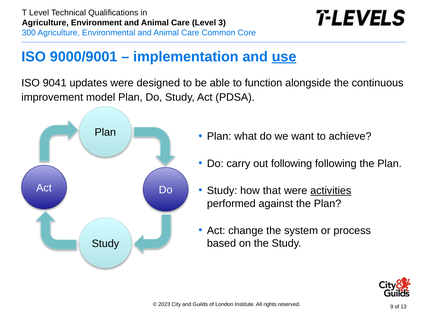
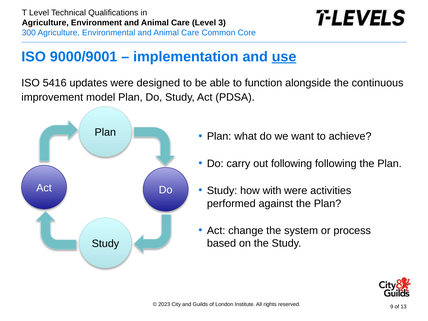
9041: 9041 -> 5416
that: that -> with
activities underline: present -> none
